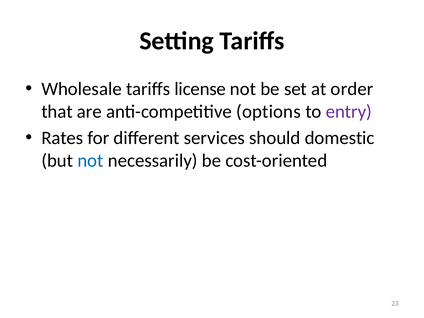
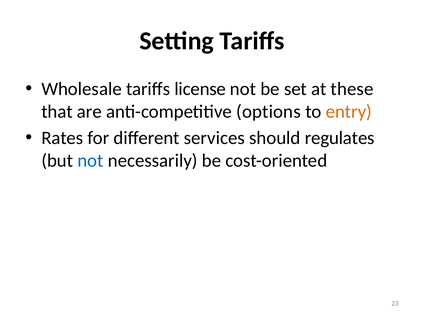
order: order -> these
entry colour: purple -> orange
domestic: domestic -> regulates
